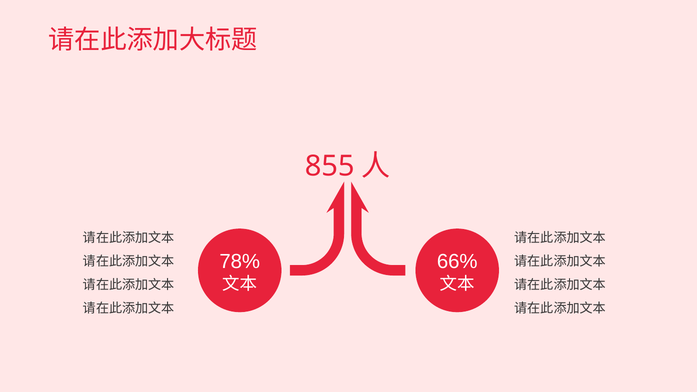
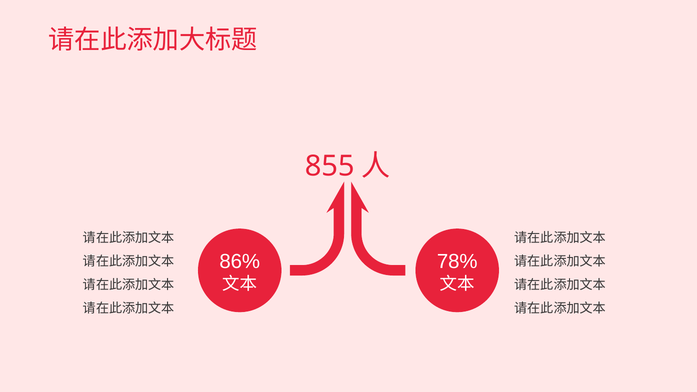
78%: 78% -> 86%
66%: 66% -> 78%
